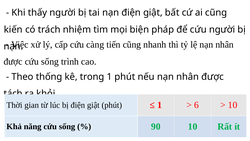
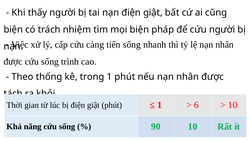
kiến at (13, 29): kiến -> biện
tiến cũng: cũng -> sống
